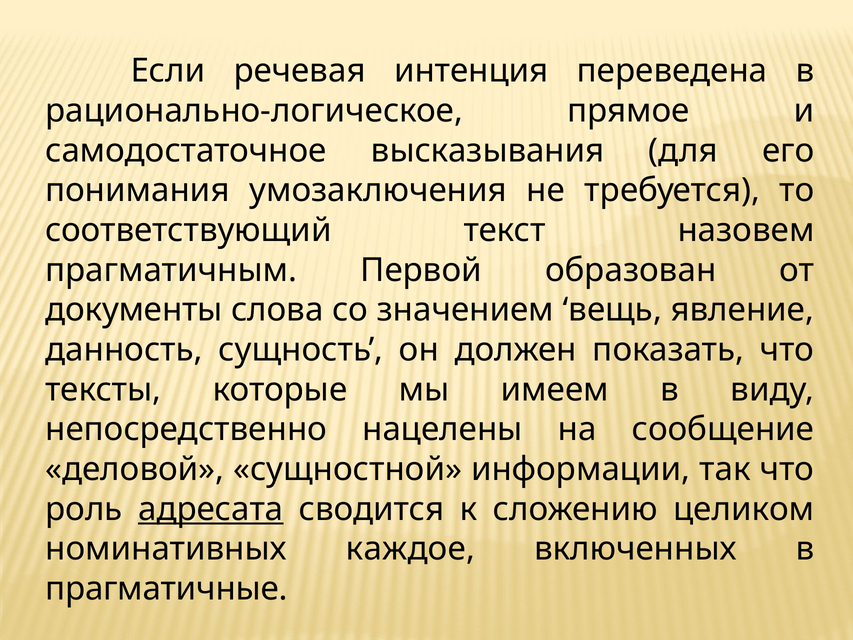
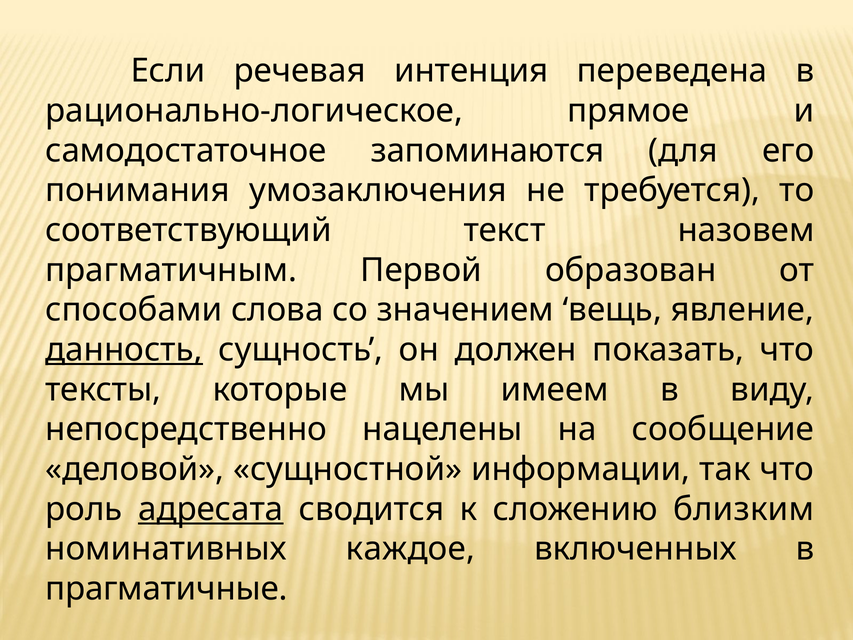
высказывания: высказывания -> запоминаются
документы: документы -> способами
данность underline: none -> present
целиком: целиком -> близким
